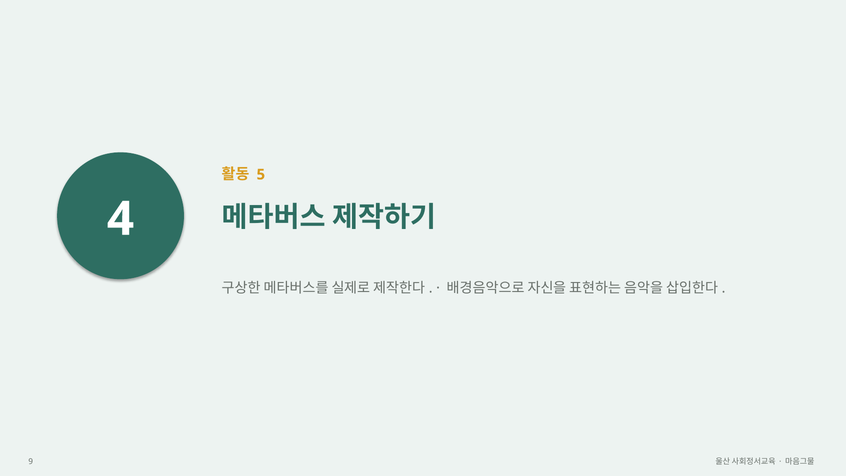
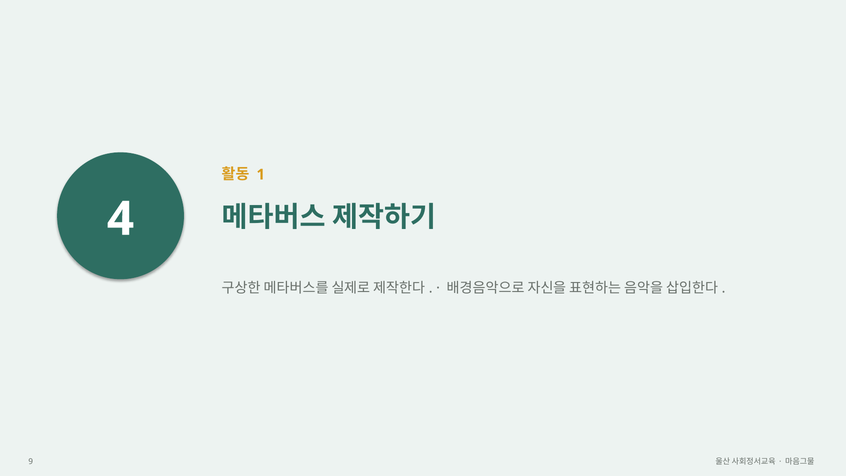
5: 5 -> 1
